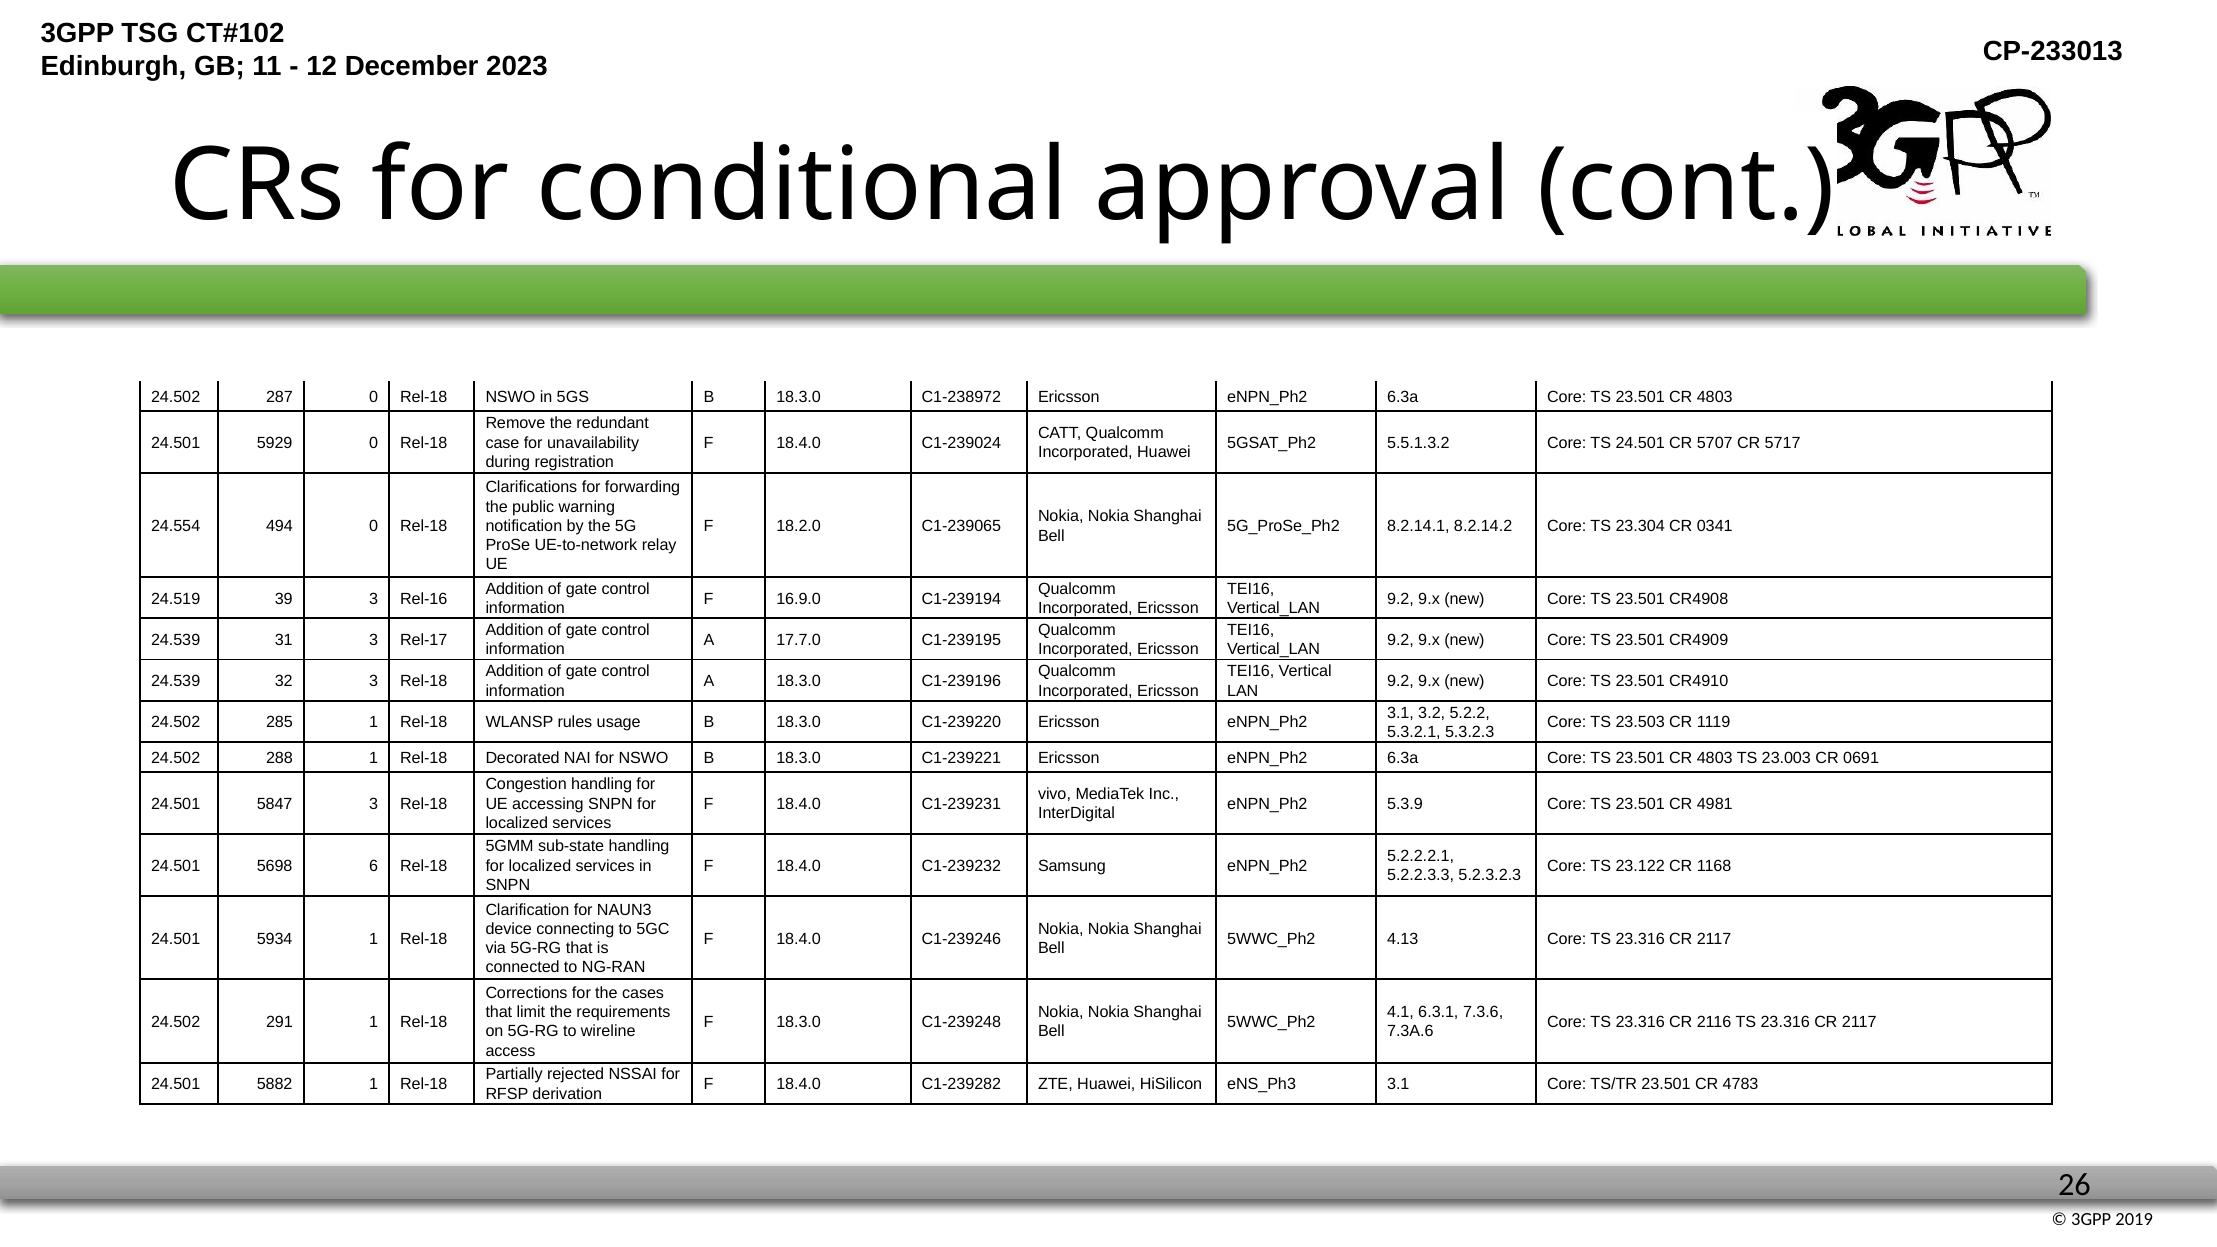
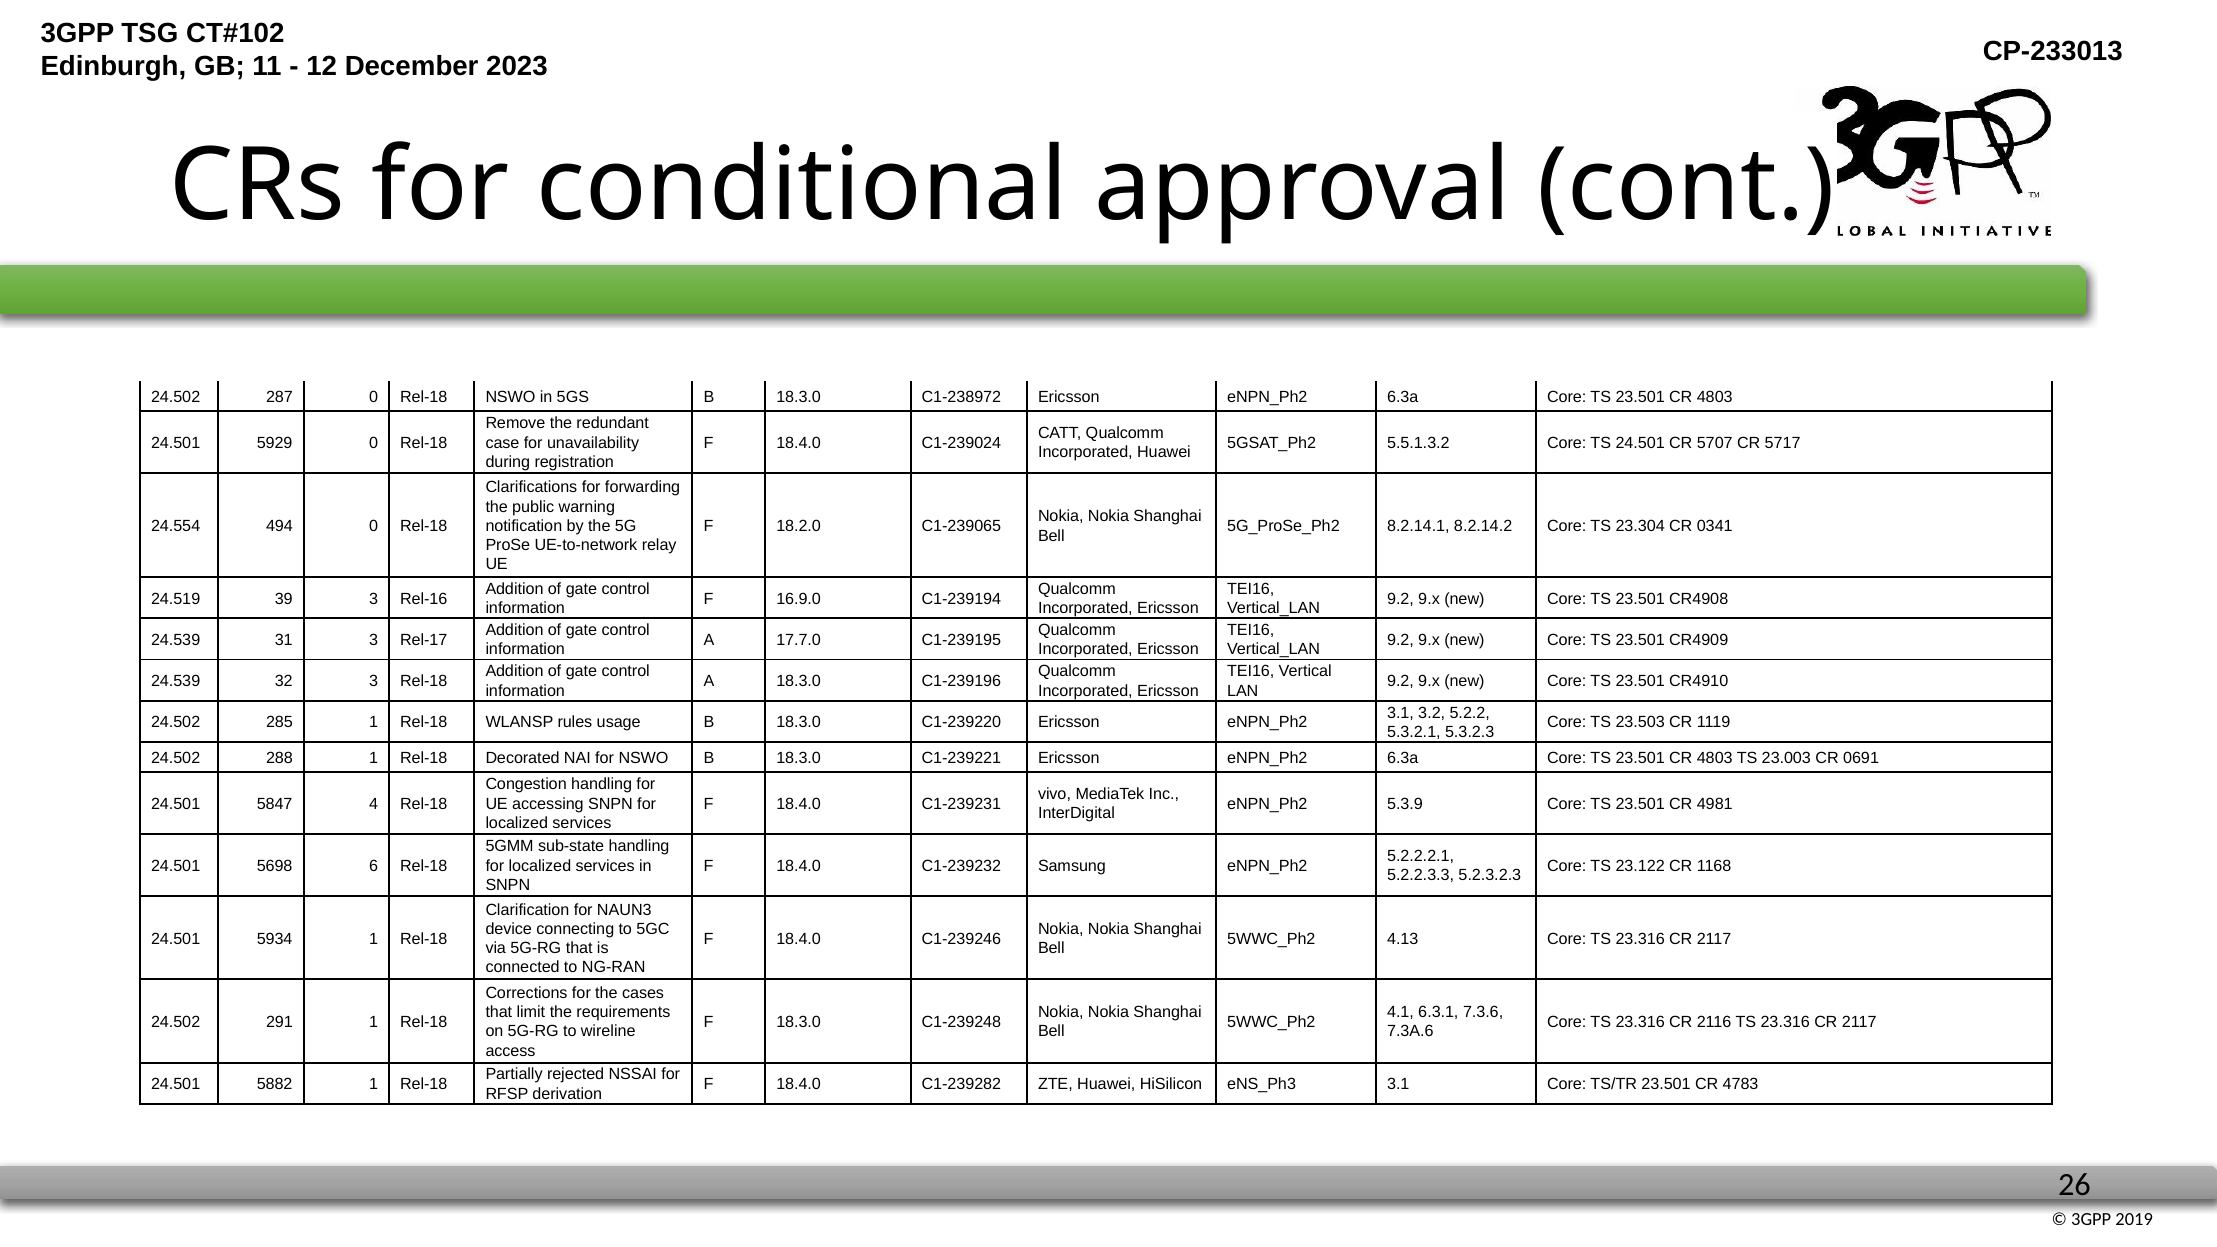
5847 3: 3 -> 4
